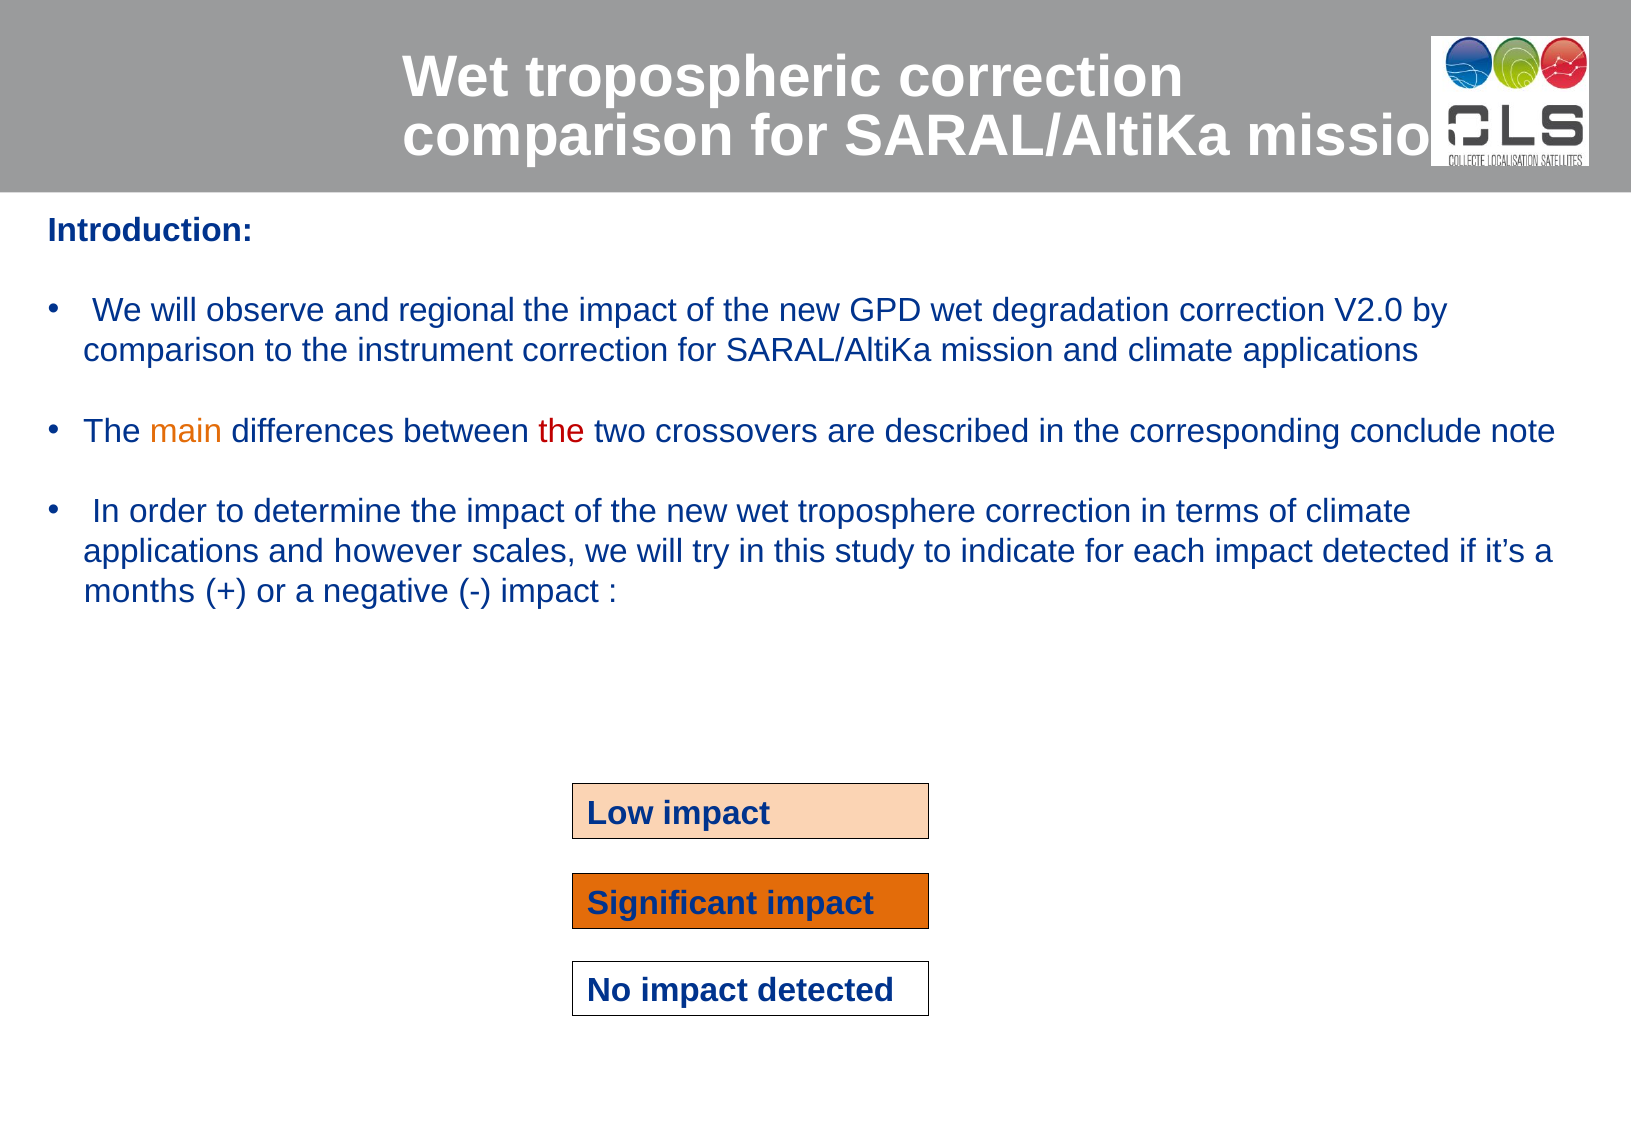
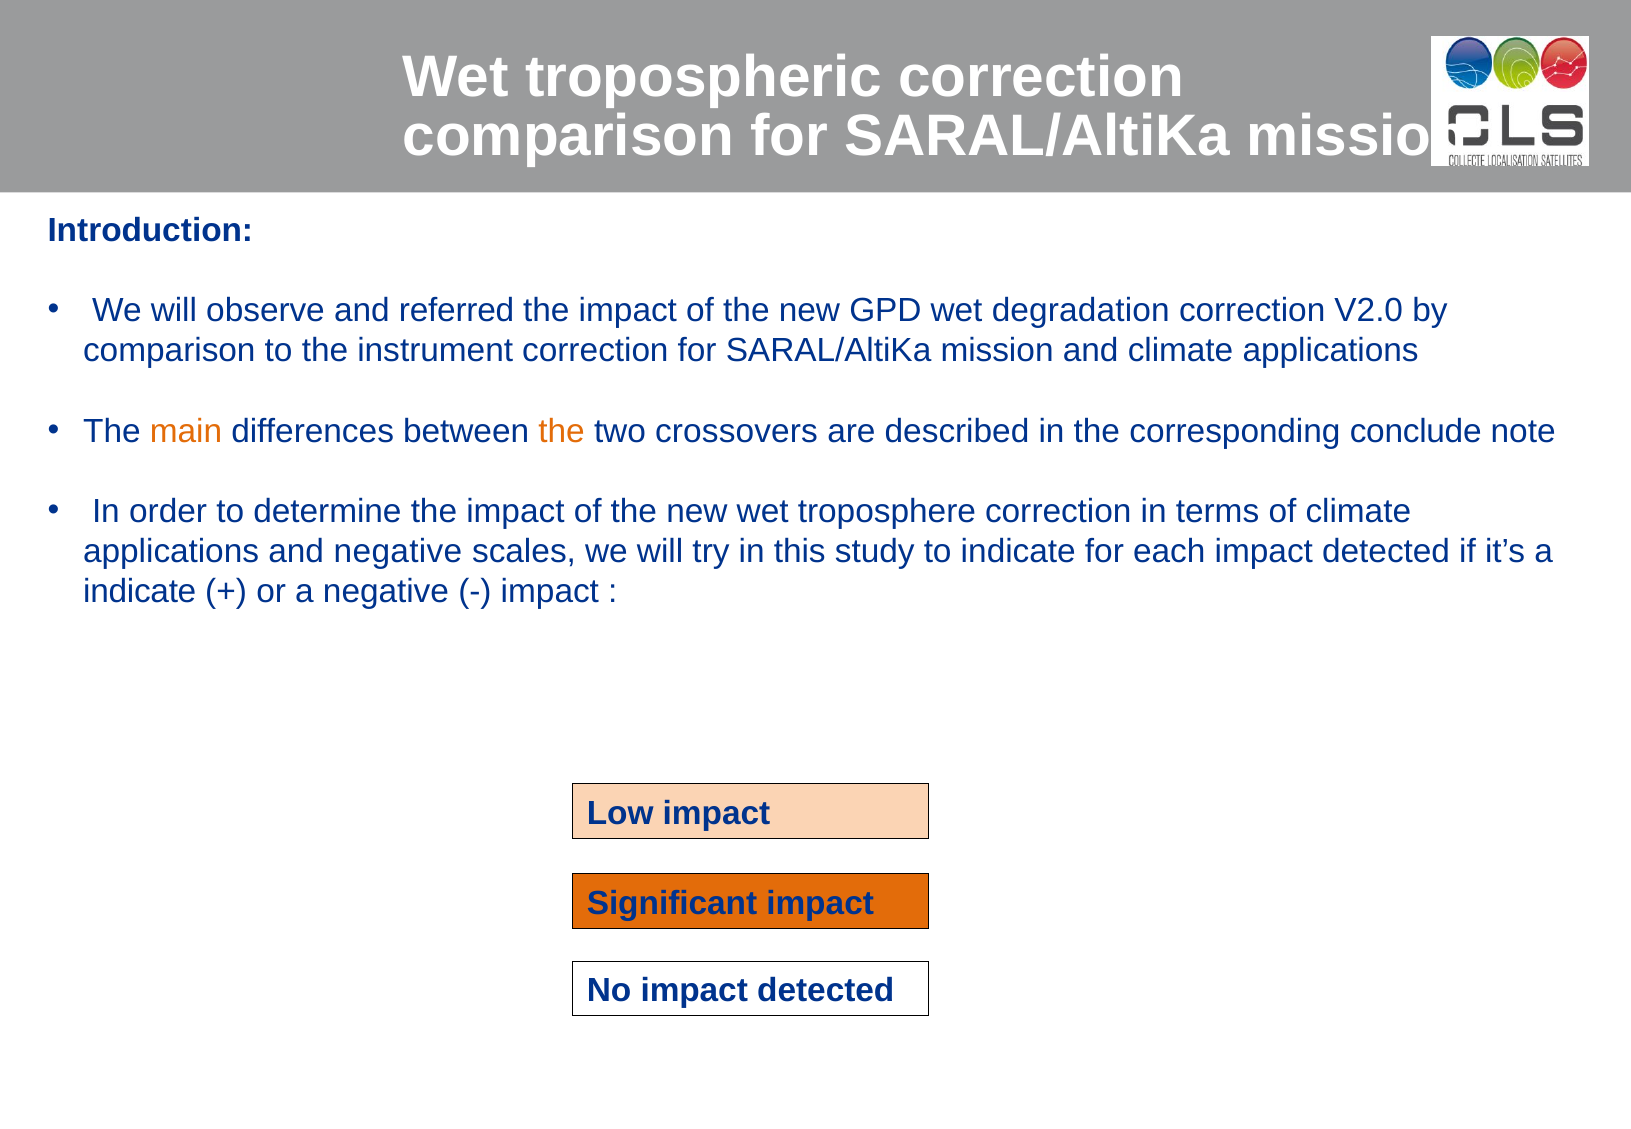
regional: regional -> referred
the at (562, 431) colour: red -> orange
and however: however -> negative
months at (139, 592): months -> indicate
